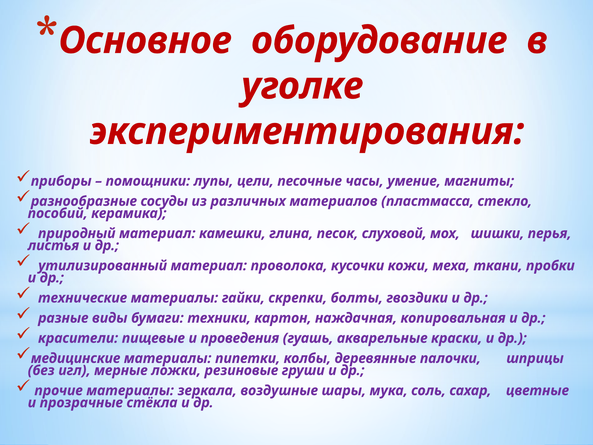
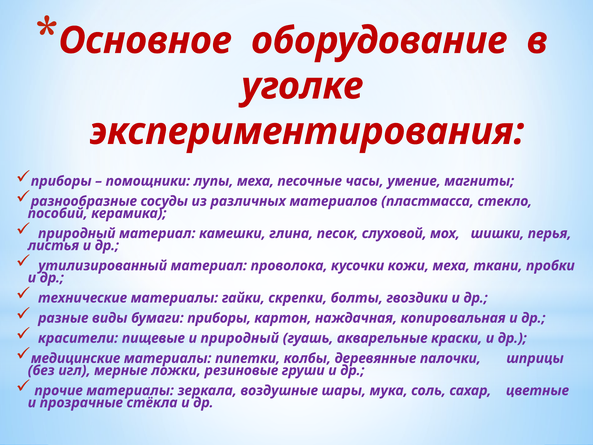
лупы цели: цели -> меха
бумаги техники: техники -> приборы
и проведения: проведения -> природный
